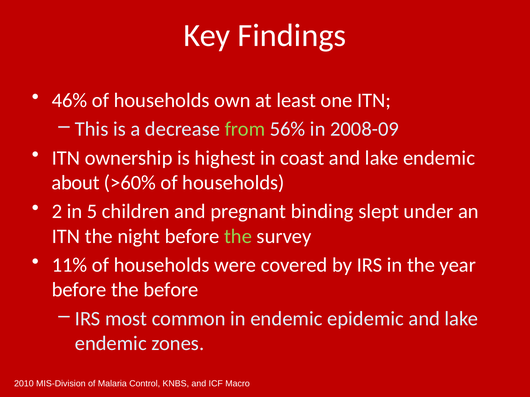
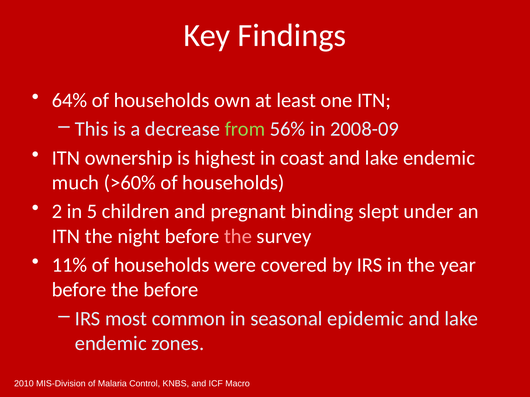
46%: 46% -> 64%
about: about -> much
the at (238, 237) colour: light green -> pink
in endemic: endemic -> seasonal
